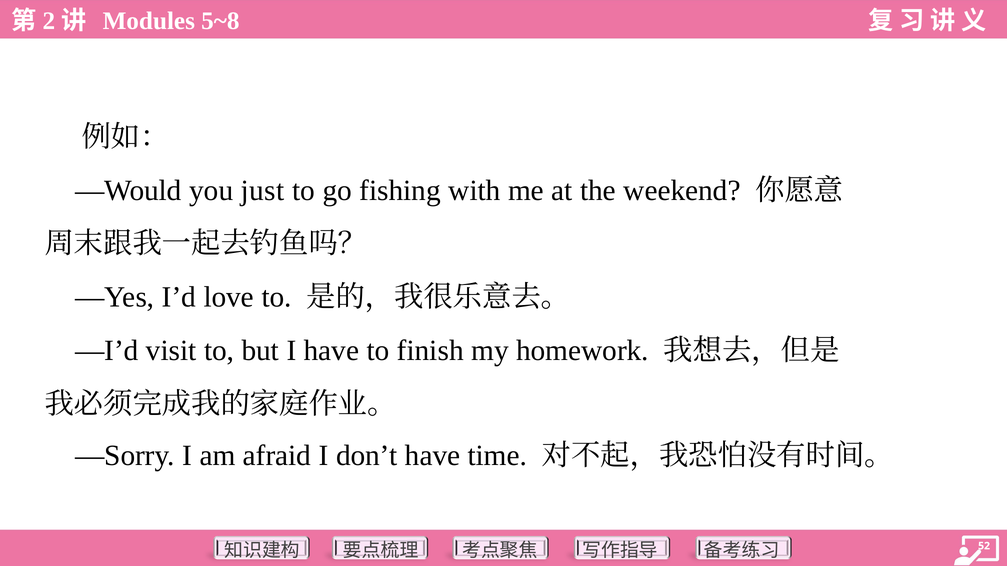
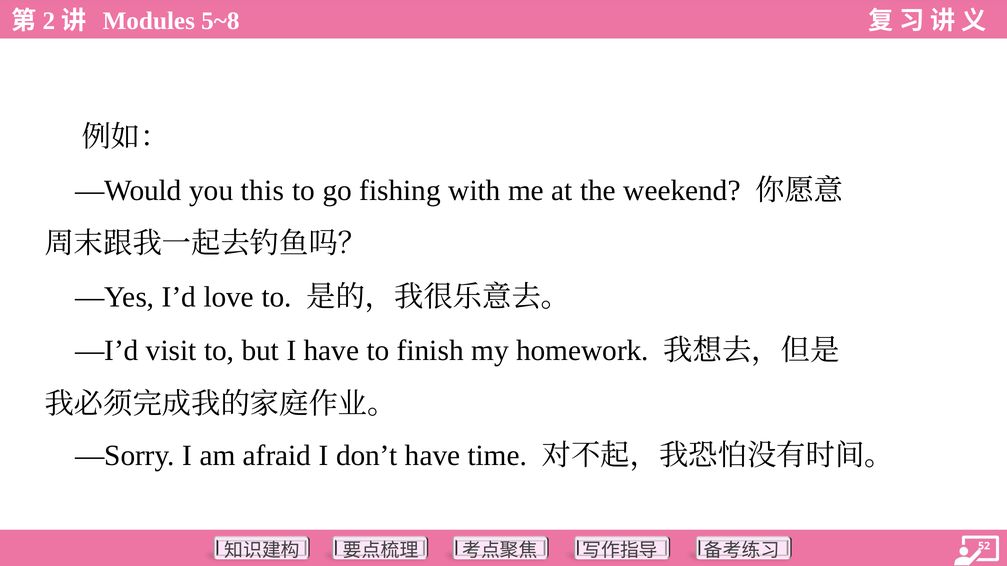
just: just -> this
